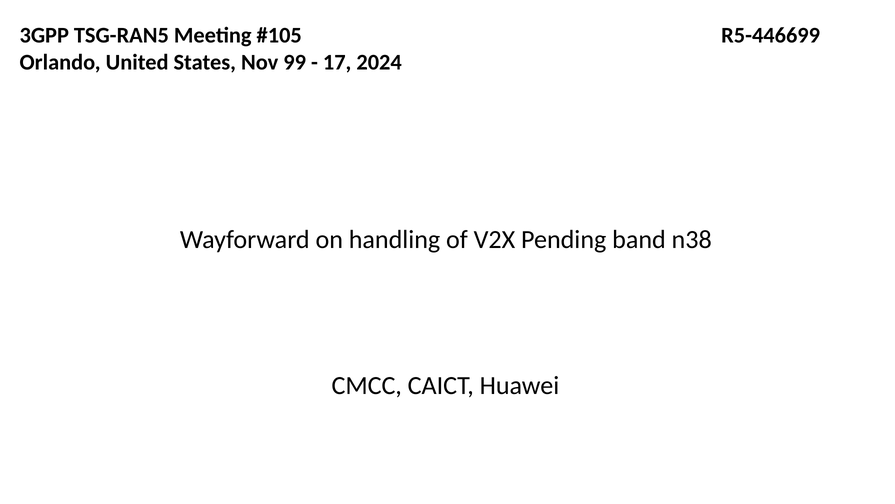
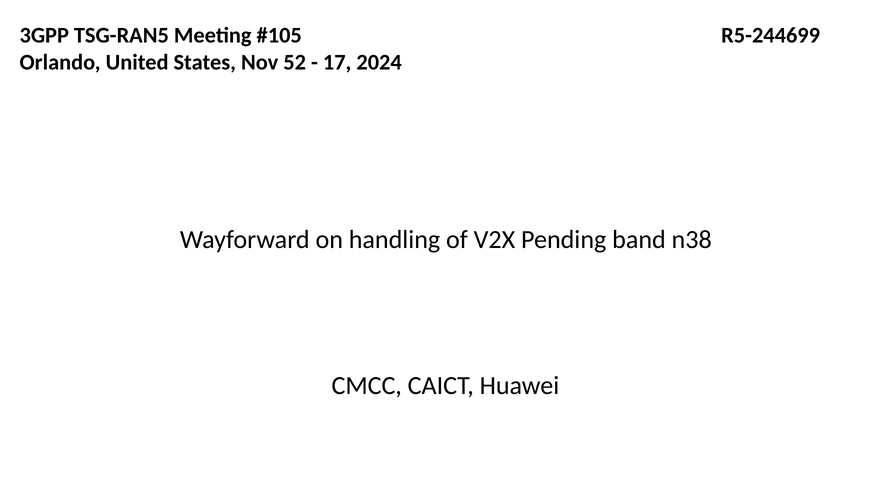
R5-446699: R5-446699 -> R5-244699
99: 99 -> 52
